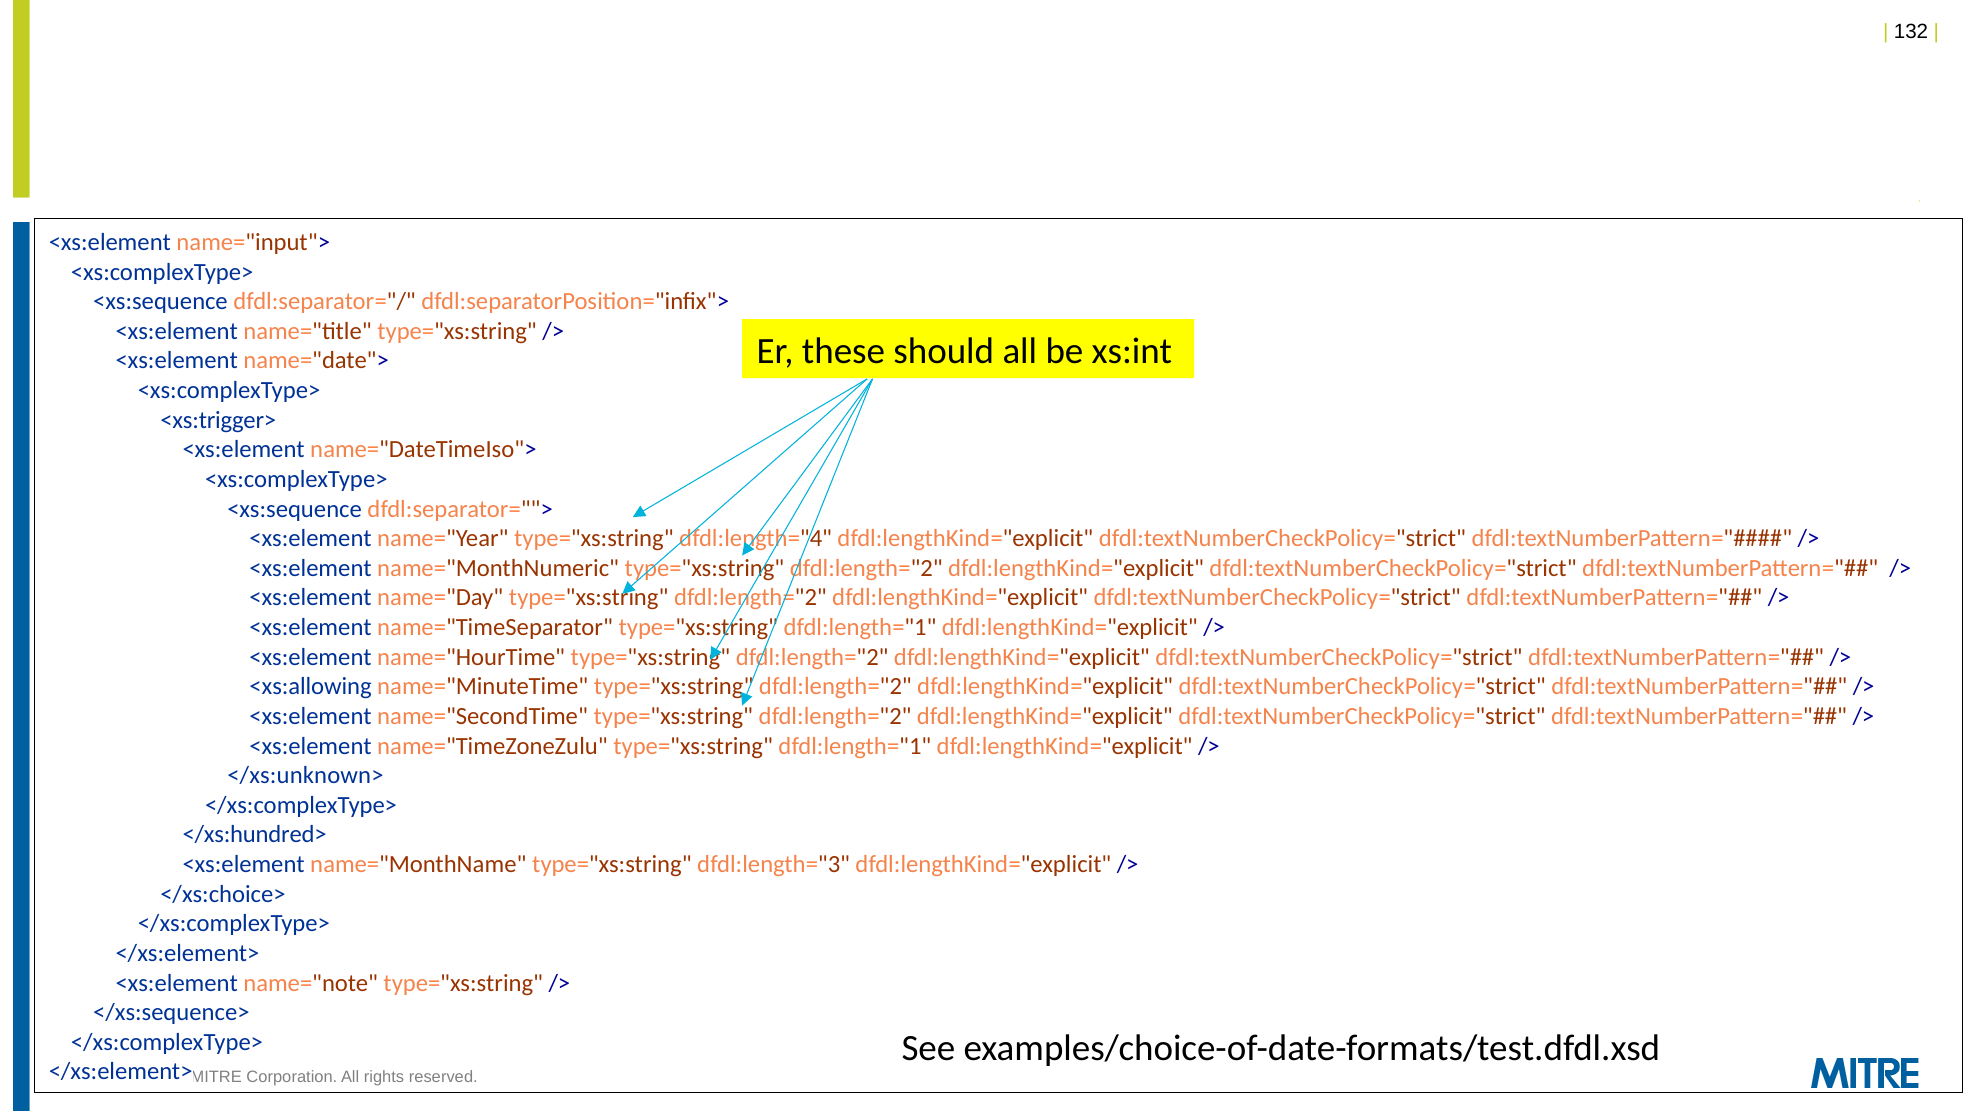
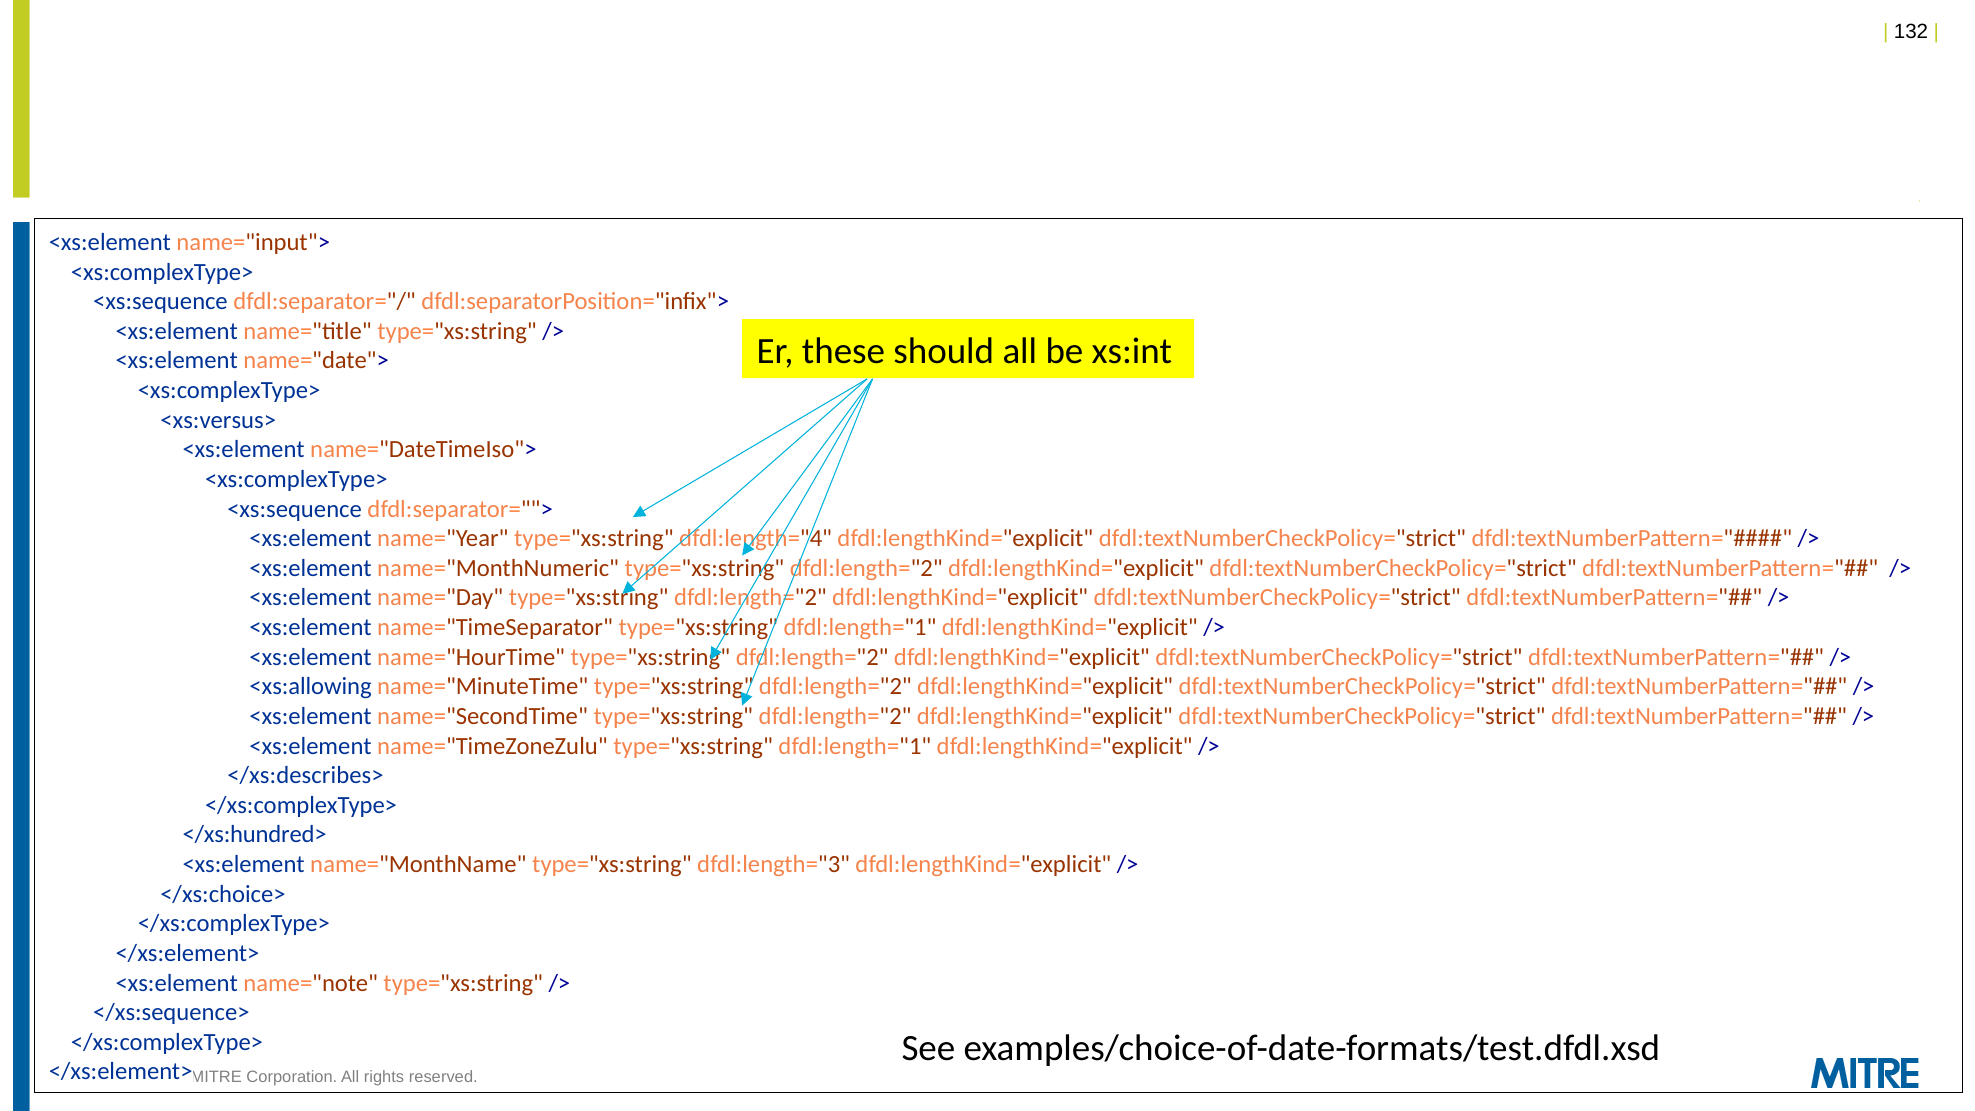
<xs:trigger>: <xs:trigger> -> <xs:versus>
</xs:unknown>: </xs:unknown> -> </xs:describes>
